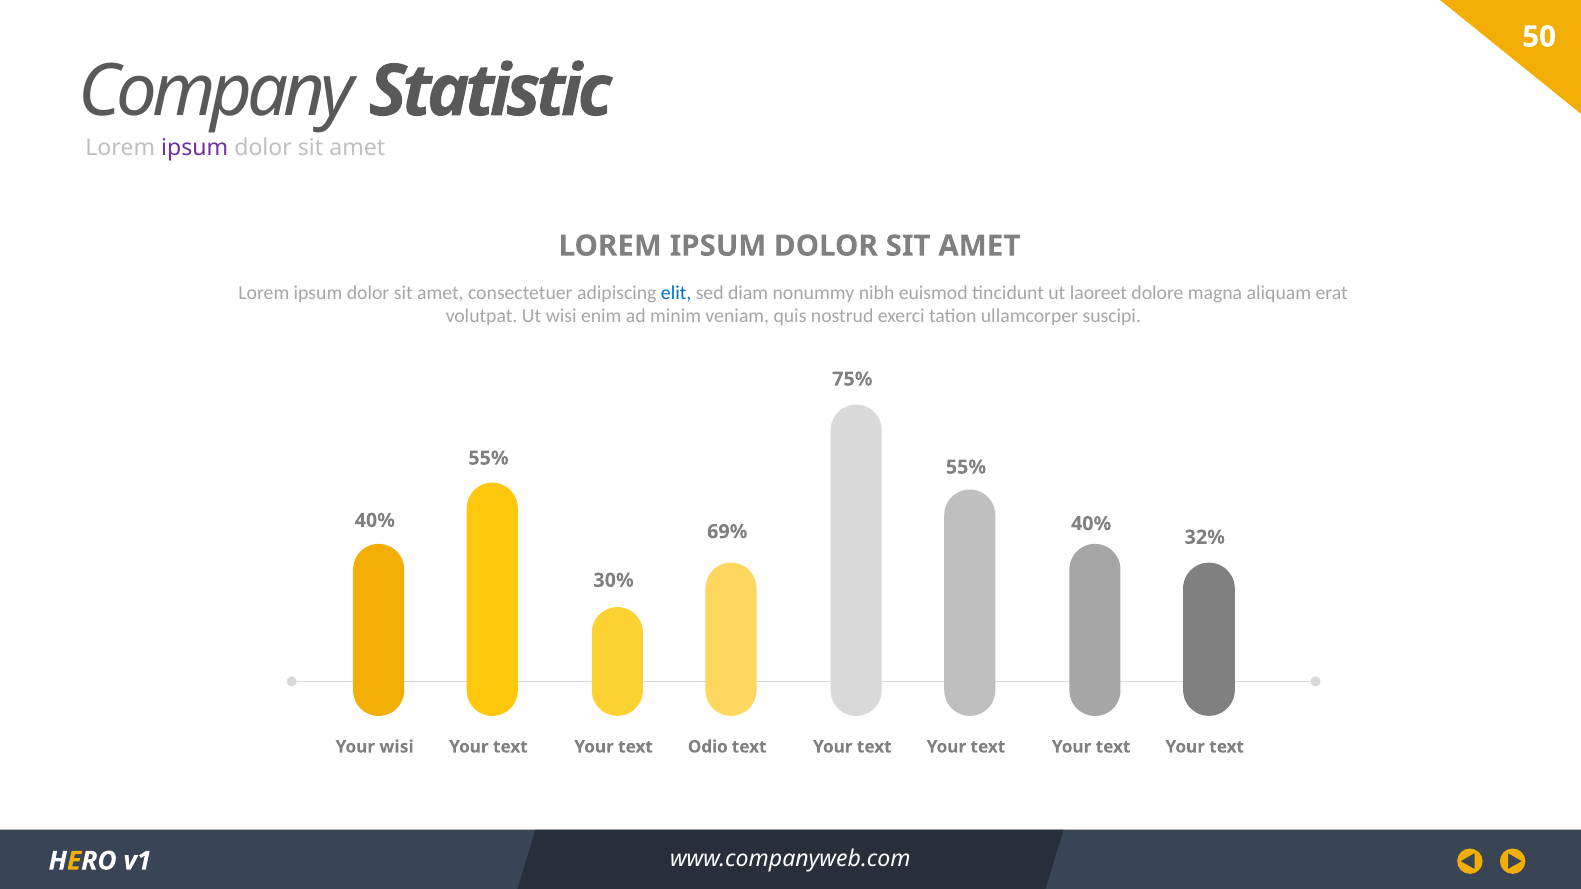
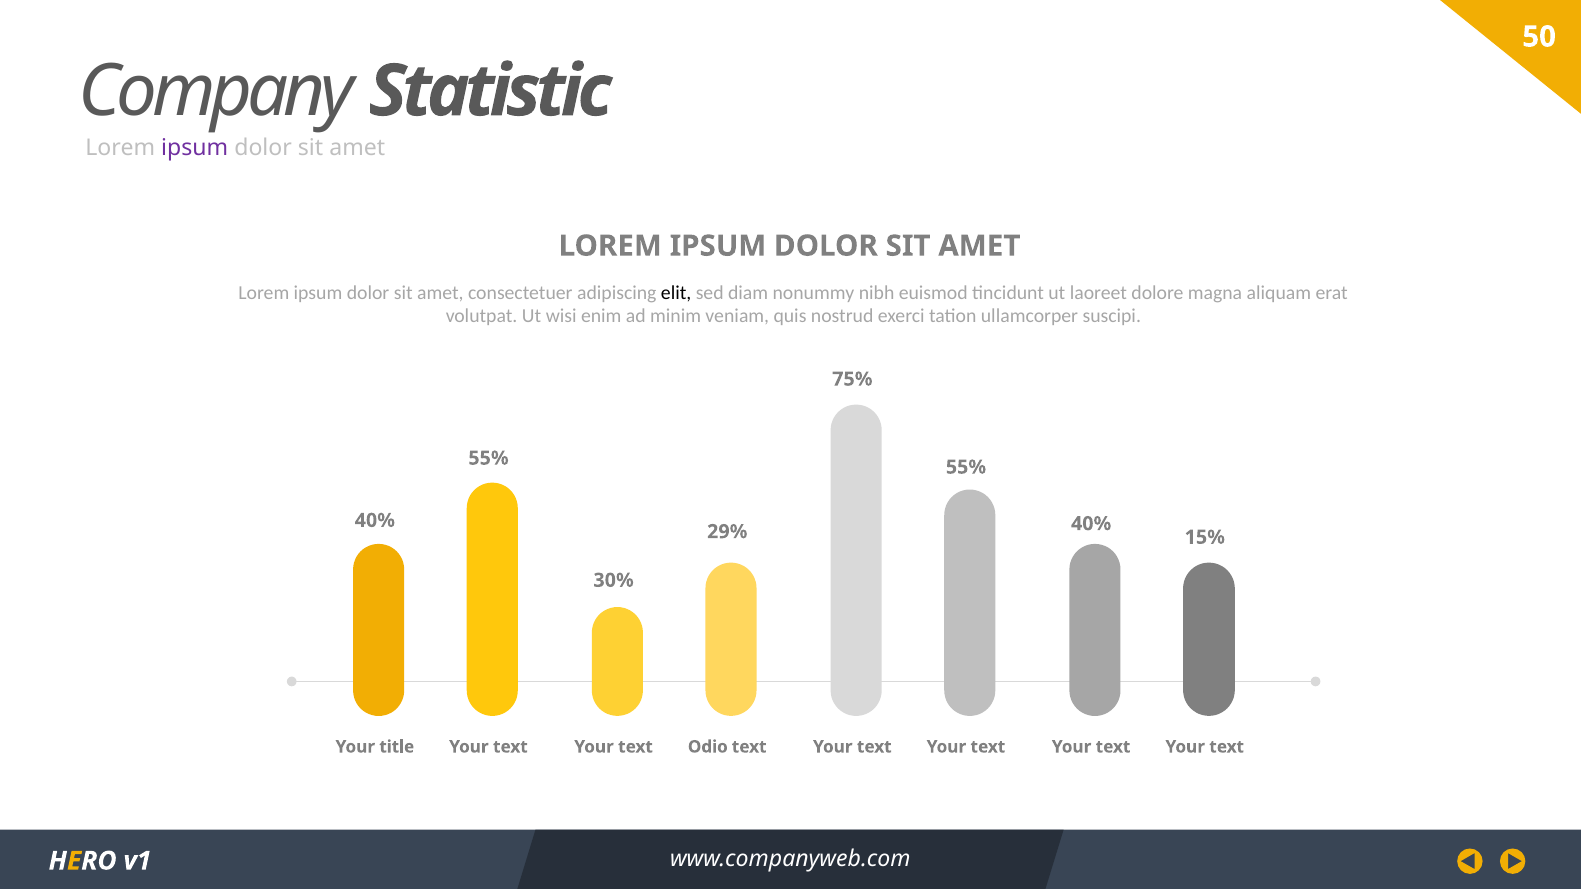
elit colour: blue -> black
69%: 69% -> 29%
32%: 32% -> 15%
Your wisi: wisi -> title
